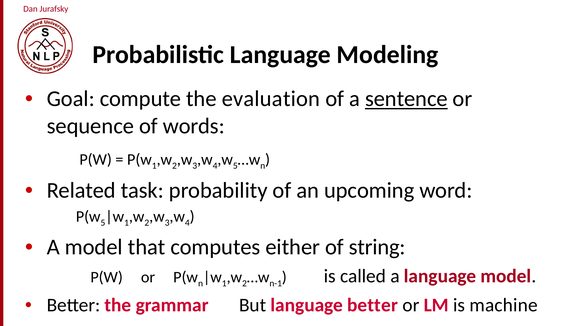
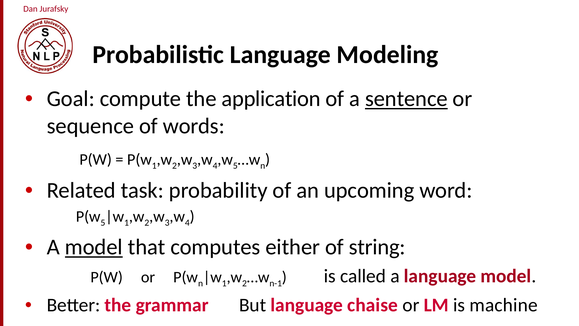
evaluation: evaluation -> application
model at (94, 247) underline: none -> present
language better: better -> chaise
